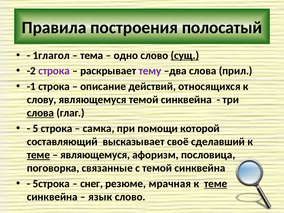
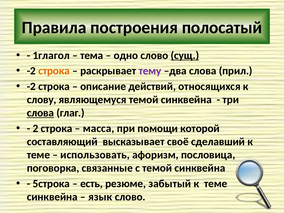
строка at (54, 71) colour: purple -> orange
-1 at (31, 86): -1 -> -2
5: 5 -> 2
самка: самка -> масса
теме at (38, 155) underline: present -> none
являющемуся at (95, 155): являющемуся -> использовать
снег: снег -> есть
мрачная: мрачная -> забытый
теме at (216, 184) underline: present -> none
